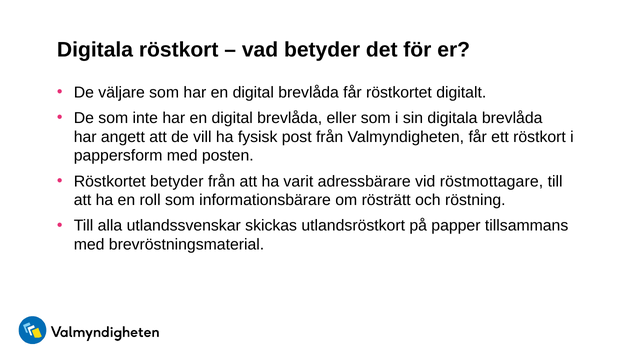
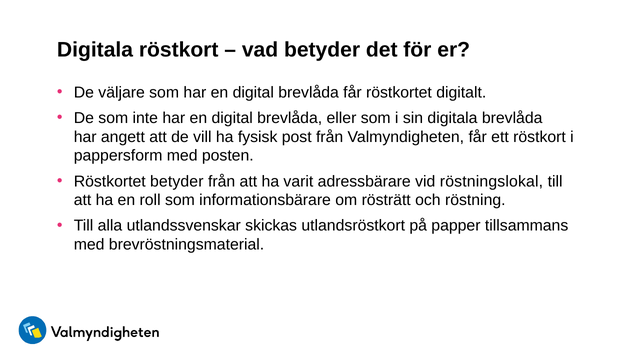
röstmottagare: röstmottagare -> röstningslokal
